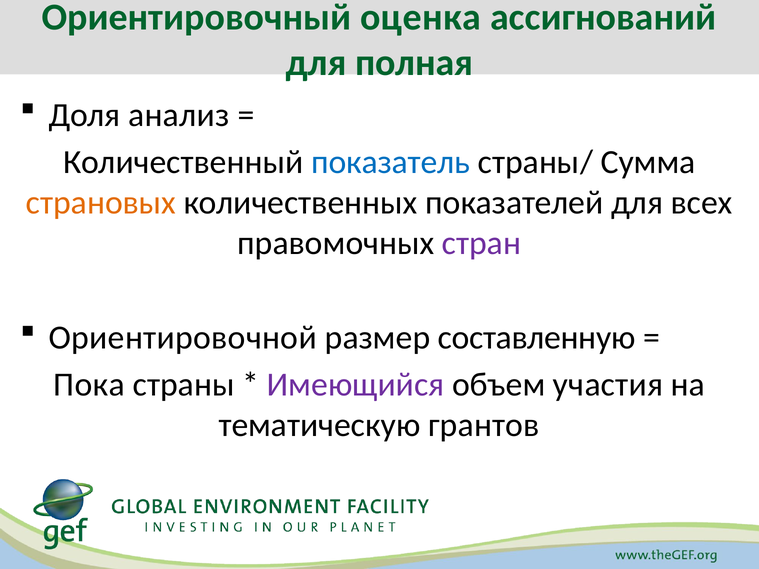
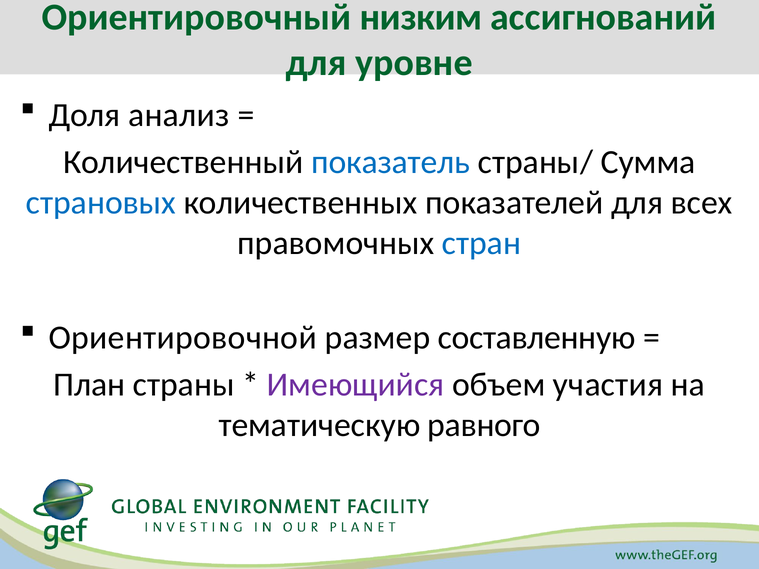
оценка: оценка -> низким
полная: полная -> уровне
страновых colour: orange -> blue
стран colour: purple -> blue
Пока: Пока -> План
грантов: грантов -> равного
